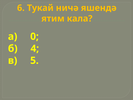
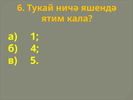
0: 0 -> 1
